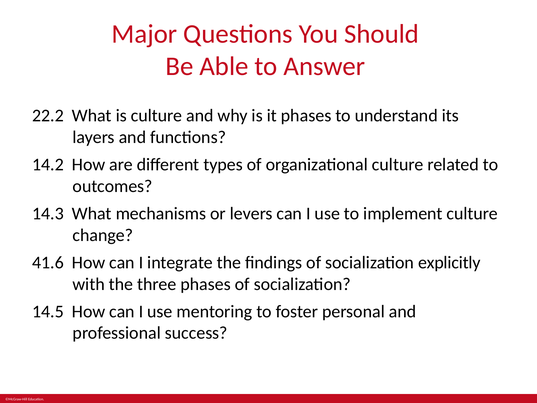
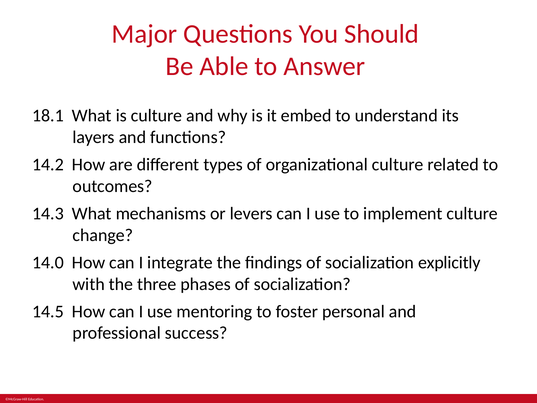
22.2: 22.2 -> 18.1
it phases: phases -> embed
41.6: 41.6 -> 14.0
